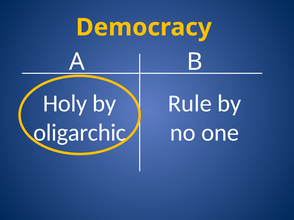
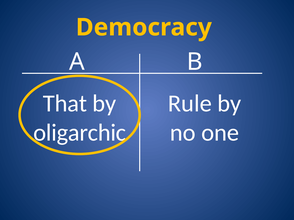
Holy: Holy -> That
